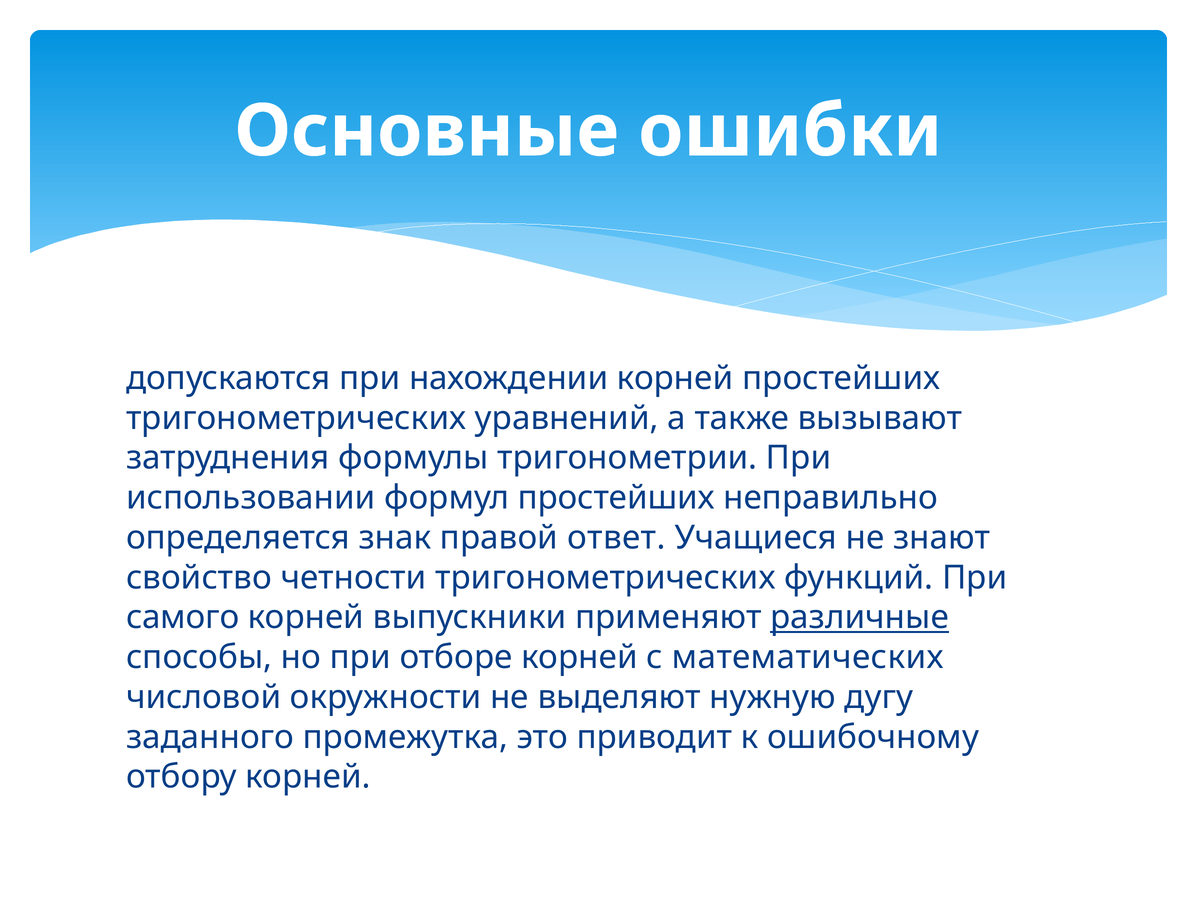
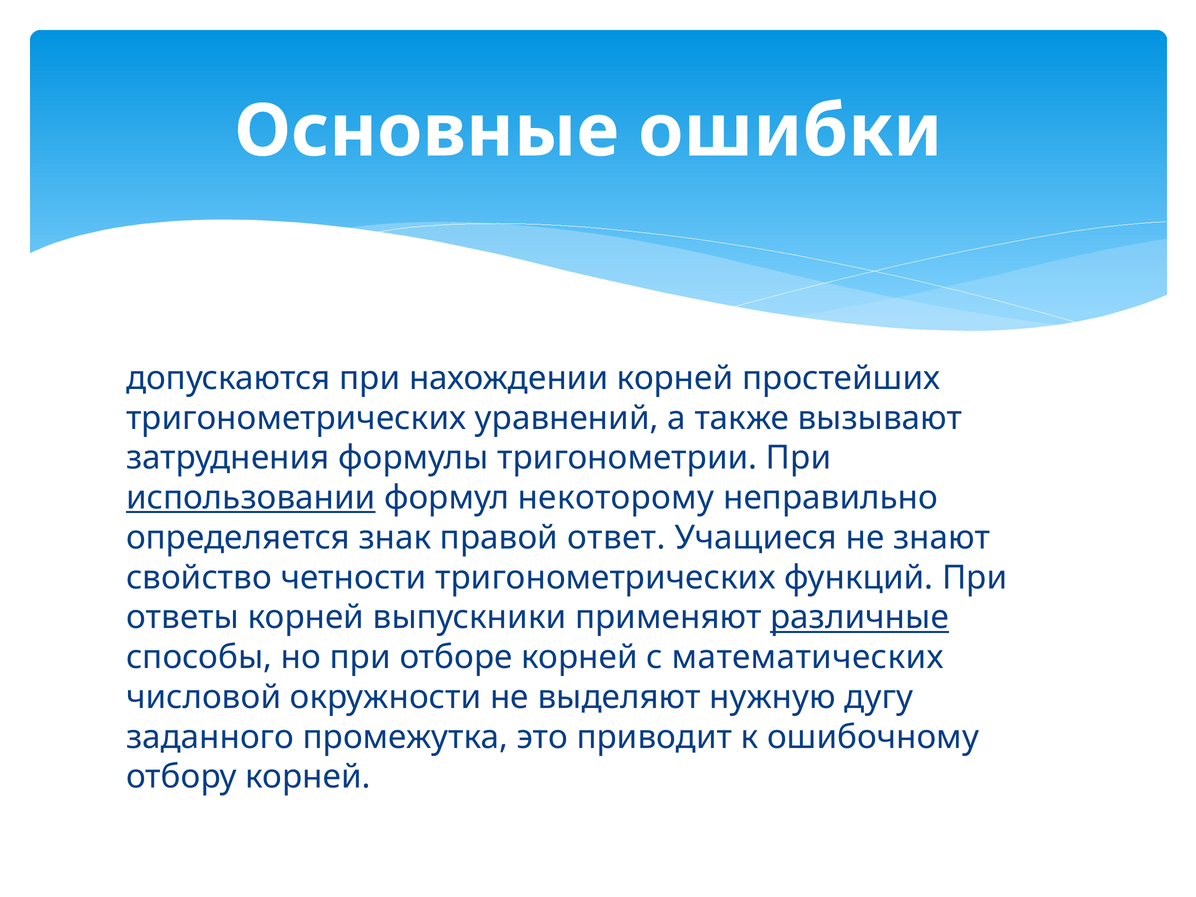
использовании underline: none -> present
формул простейших: простейших -> некоторому
самого: самого -> ответы
